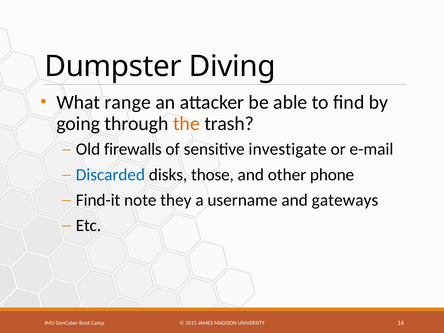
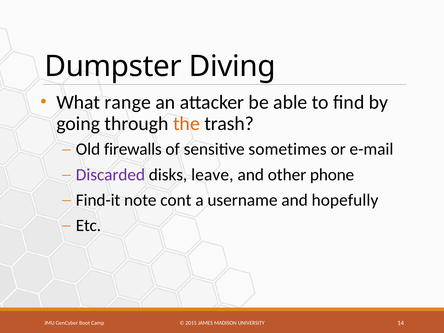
investigate: investigate -> sometimes
Discarded colour: blue -> purple
those: those -> leave
they: they -> cont
gateways: gateways -> hopefully
